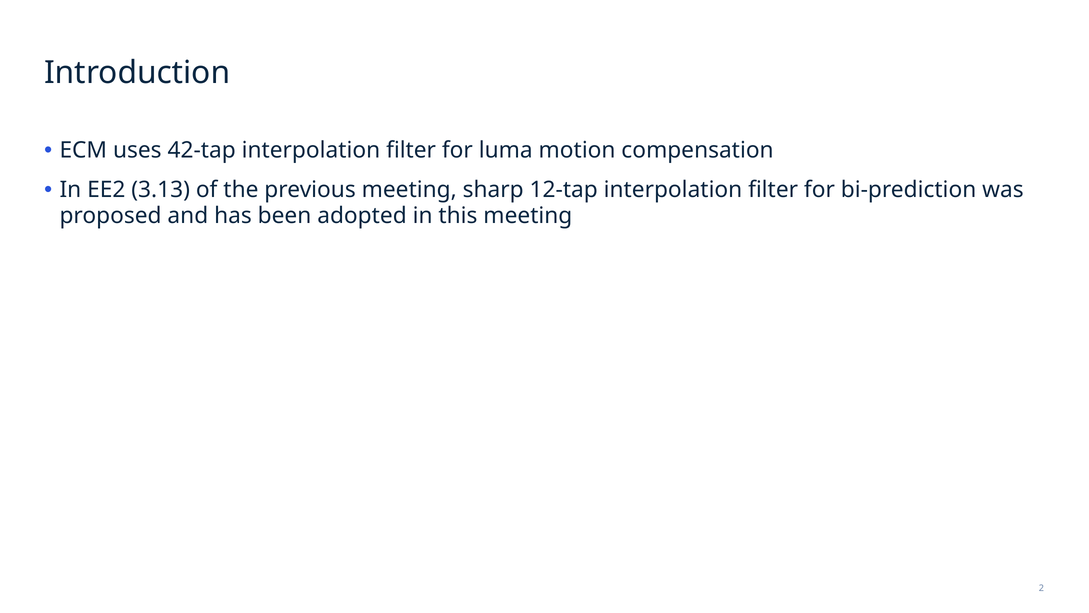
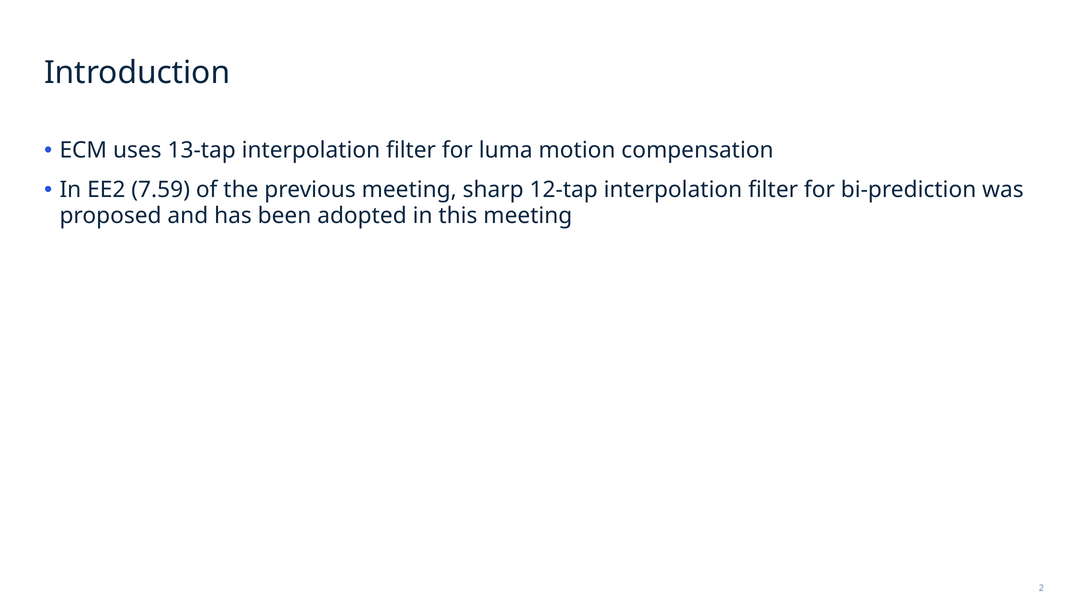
42-tap: 42-tap -> 13-tap
3.13: 3.13 -> 7.59
